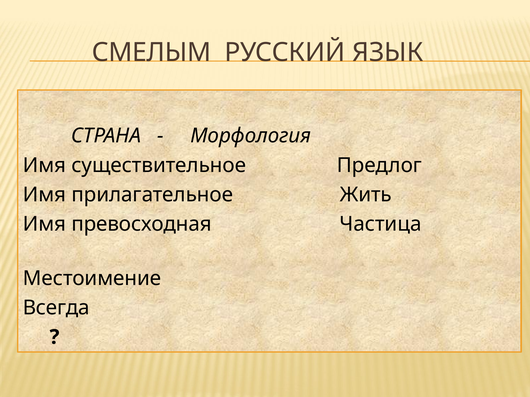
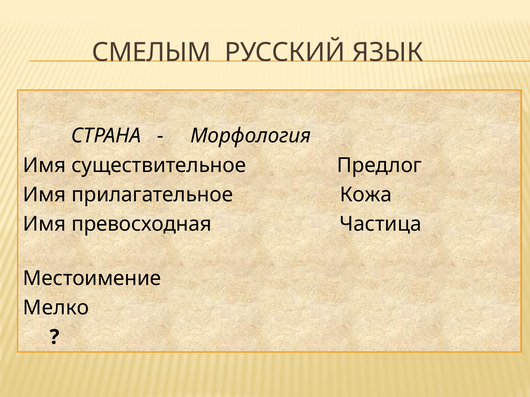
Жить: Жить -> Кожа
Всегда: Всегда -> Мелко
